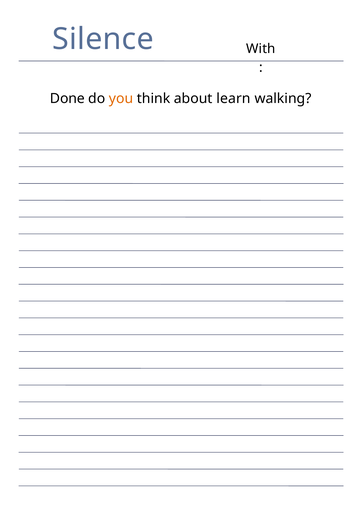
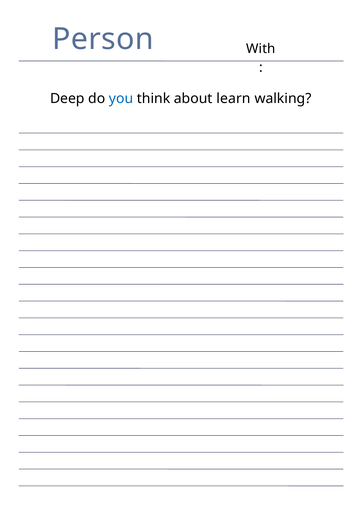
Silence: Silence -> Person
Done: Done -> Deep
you colour: orange -> blue
